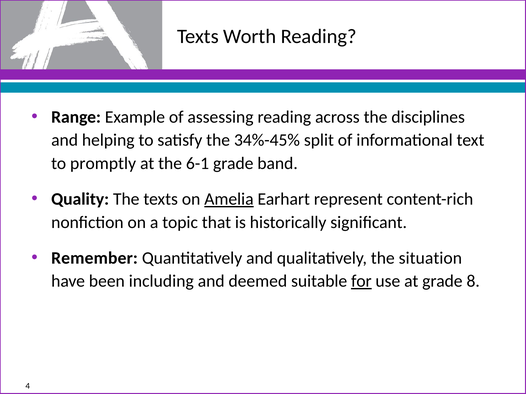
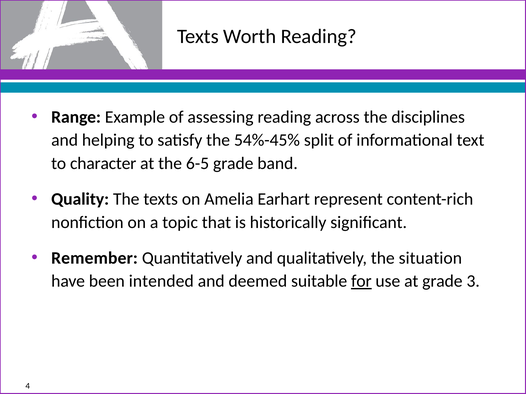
34%-45%: 34%-45% -> 54%-45%
promptly: promptly -> character
6-1: 6-1 -> 6-5
Amelia underline: present -> none
including: including -> intended
8: 8 -> 3
